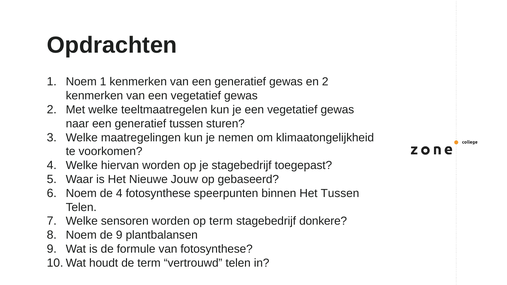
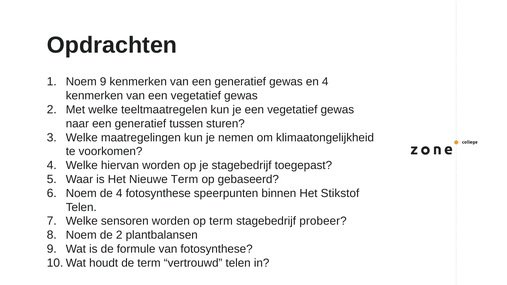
Noem 1: 1 -> 9
en 2: 2 -> 4
Nieuwe Jouw: Jouw -> Term
Het Tussen: Tussen -> Stikstof
donkere: donkere -> probeer
de 9: 9 -> 2
